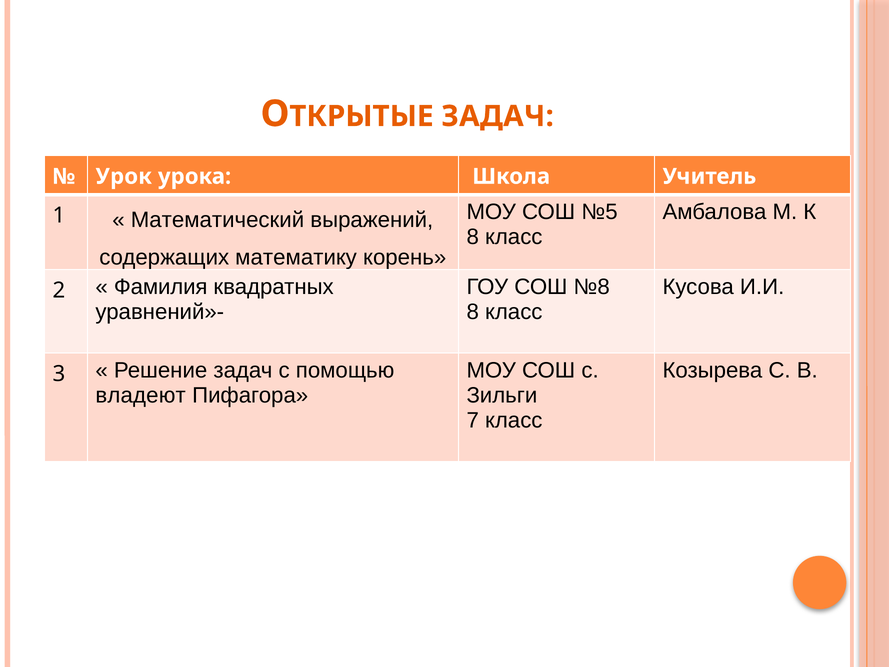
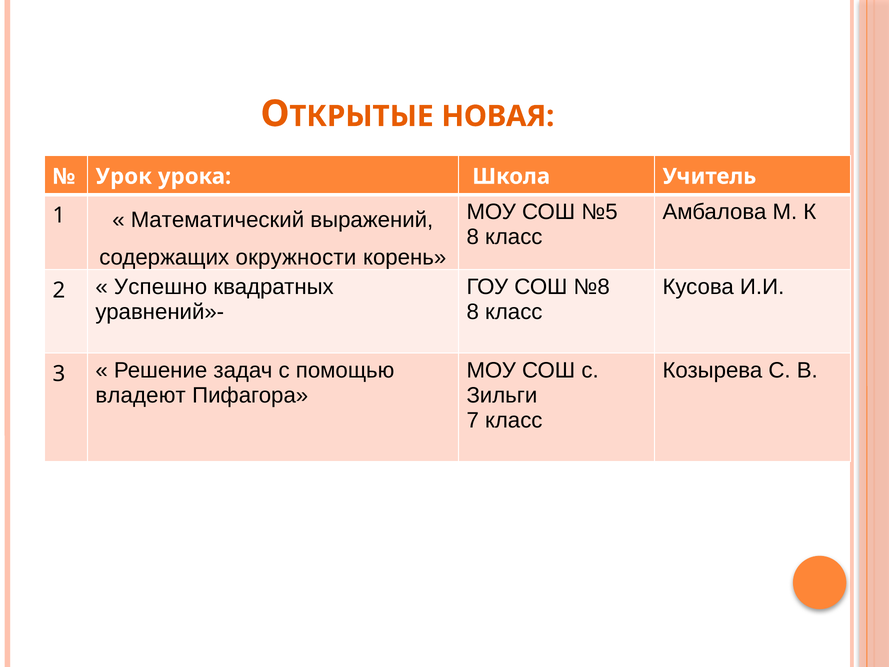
ЗАДАЧ at (498, 116): ЗАДАЧ -> НОВАЯ
математику: математику -> окружности
Фамилия: Фамилия -> Успешно
